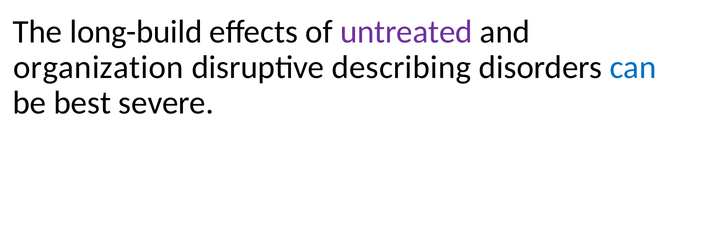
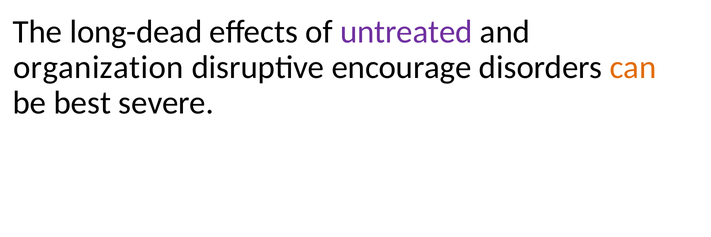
long-build: long-build -> long-dead
describing: describing -> encourage
can colour: blue -> orange
